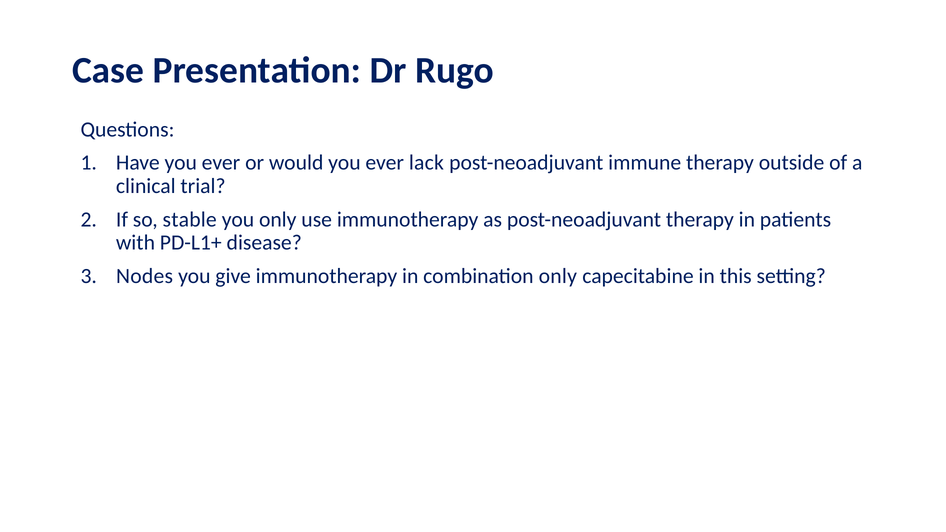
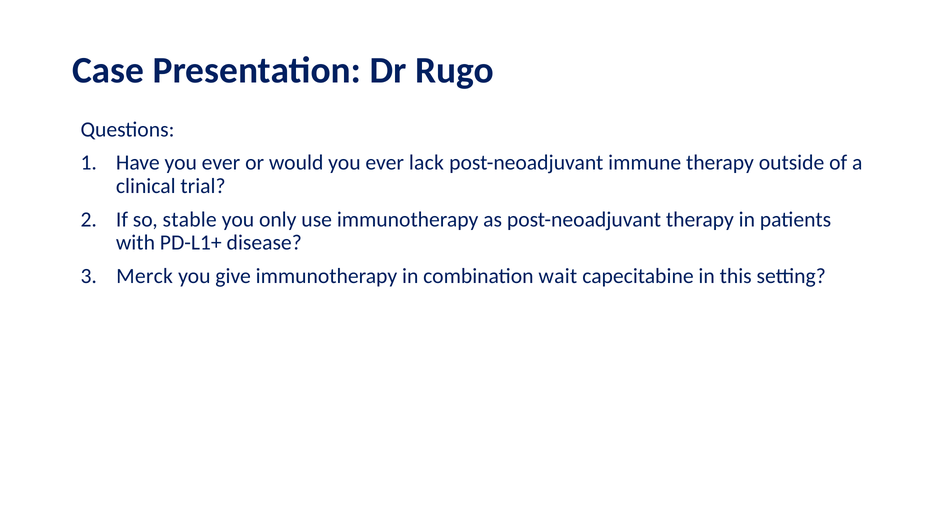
Nodes: Nodes -> Merck
combination only: only -> wait
